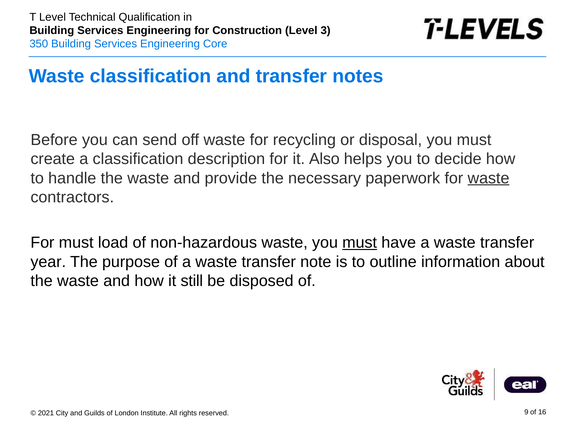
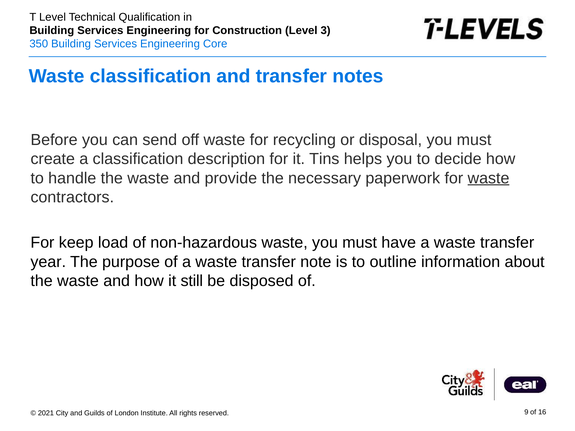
Also: Also -> Tins
For must: must -> keep
must at (360, 243) underline: present -> none
